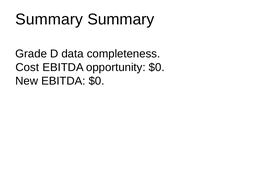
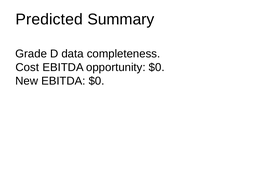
Summary at (49, 19): Summary -> Predicted
